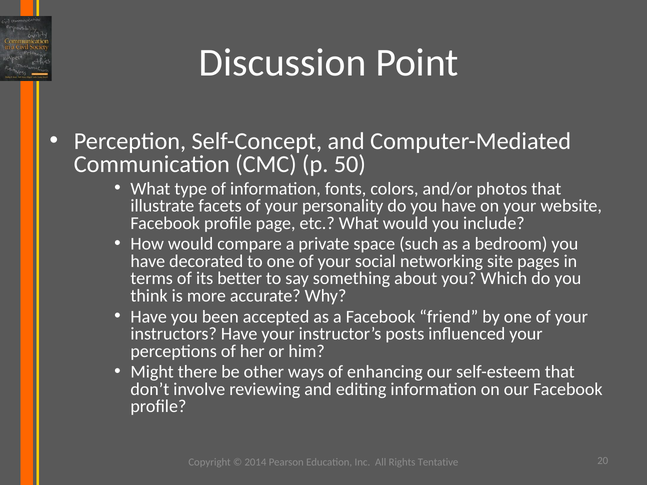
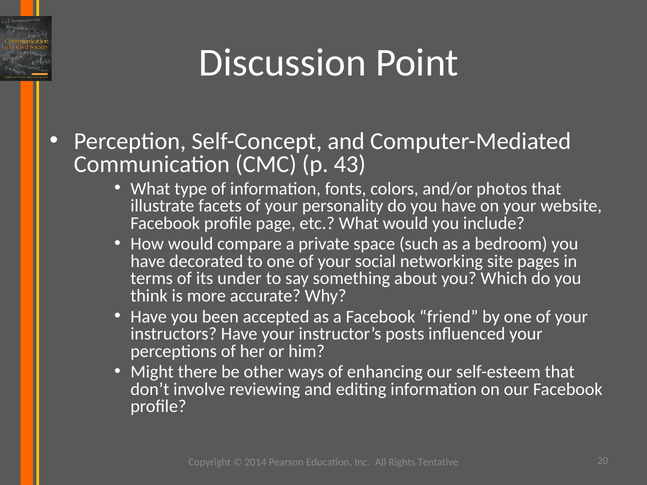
50: 50 -> 43
better: better -> under
